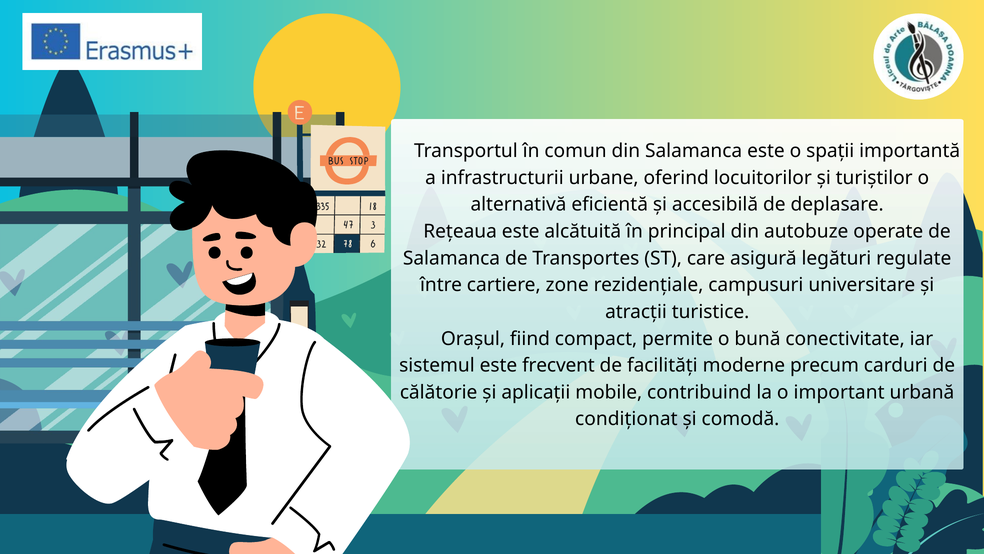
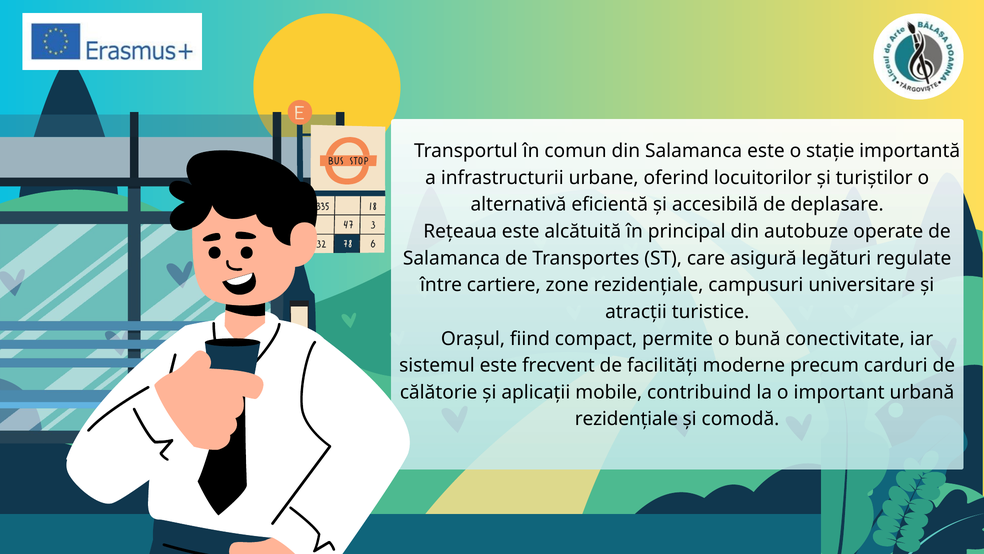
spații: spații -> stație
condiționat at (626, 419): condiționat -> rezidențiale
